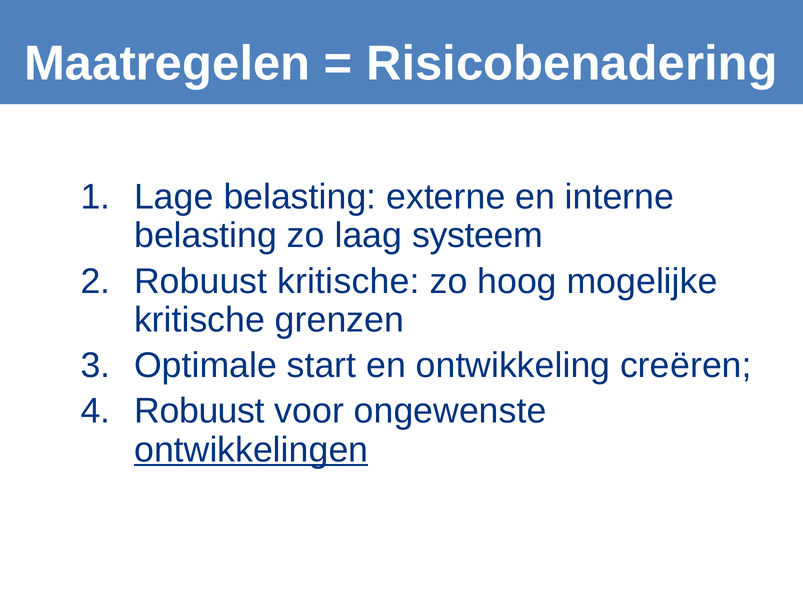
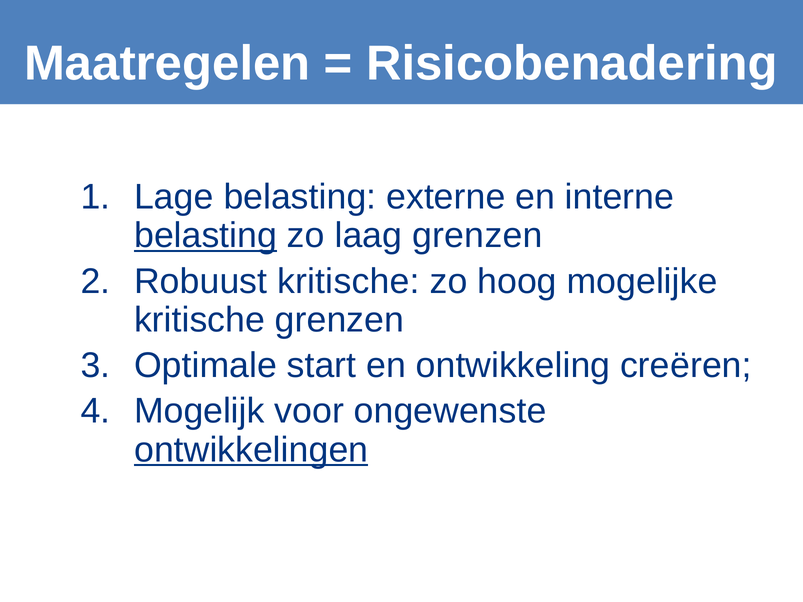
belasting at (206, 236) underline: none -> present
laag systeem: systeem -> grenzen
Robuust at (199, 411): Robuust -> Mogelijk
